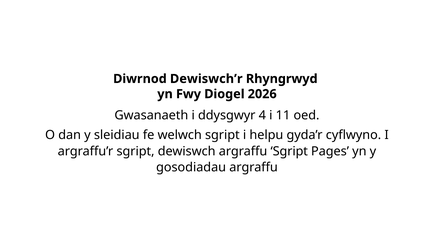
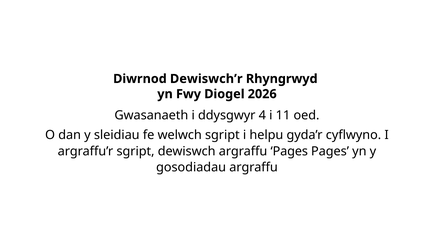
argraffu Sgript: Sgript -> Pages
